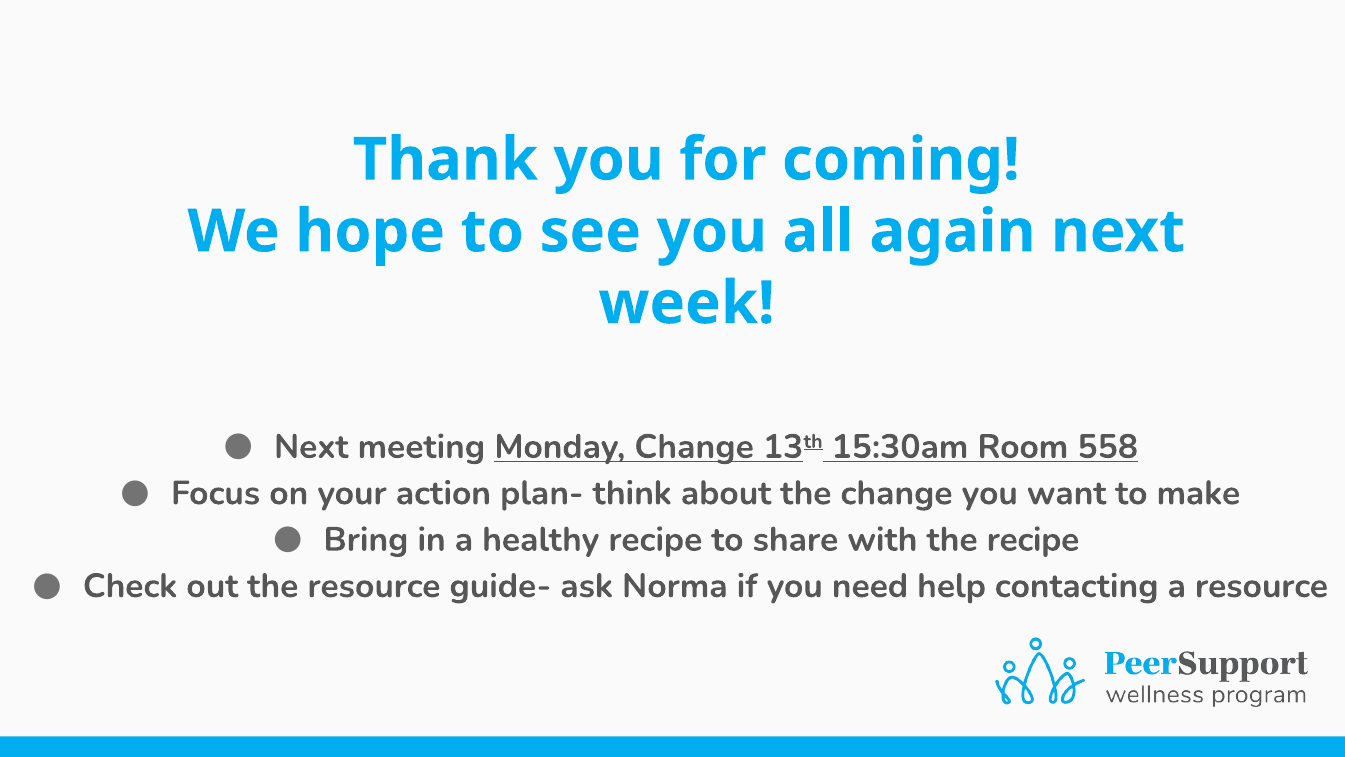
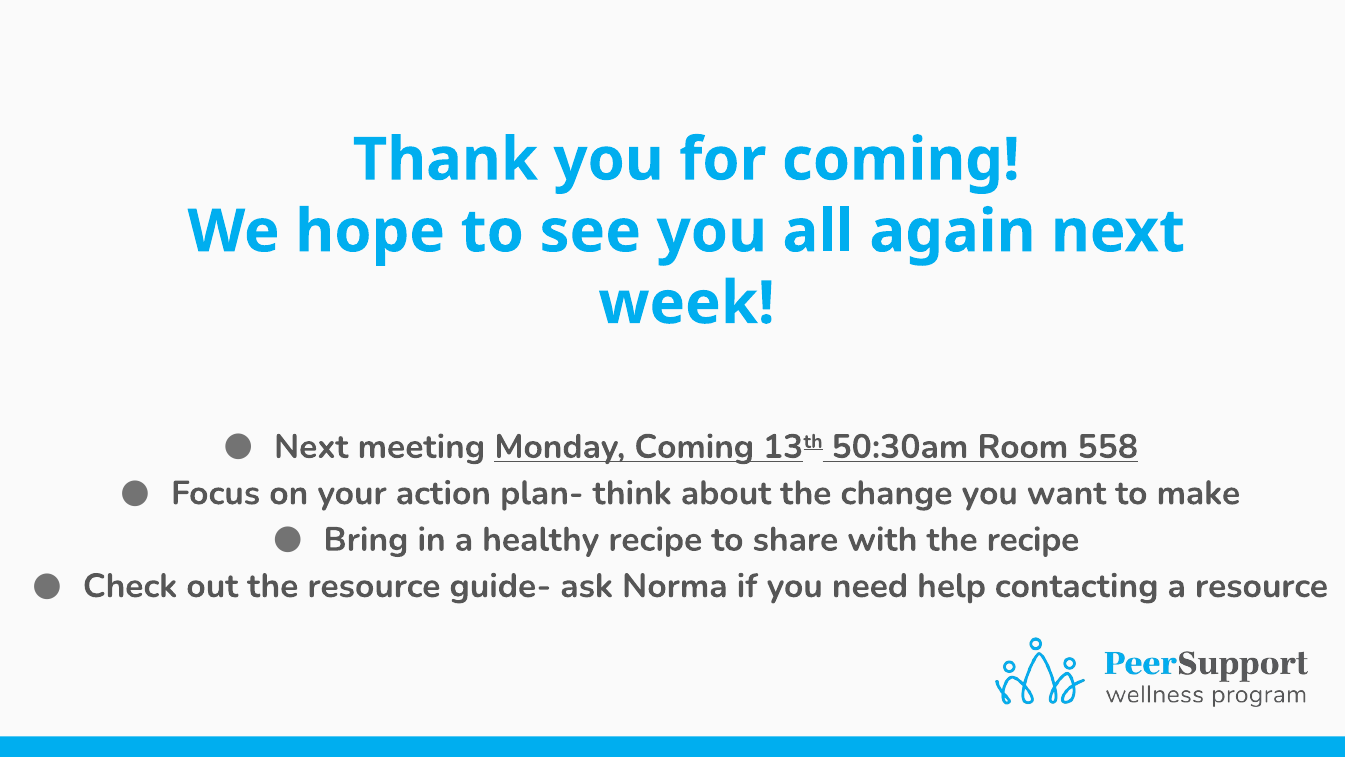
Monday Change: Change -> Coming
15:30am: 15:30am -> 50:30am
